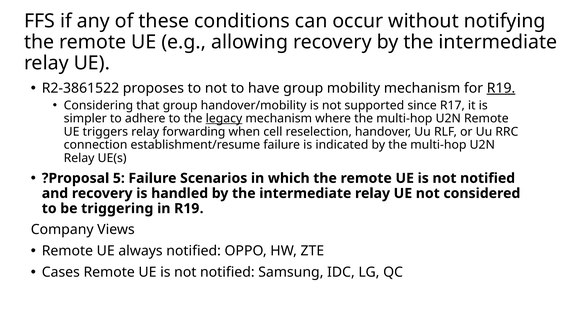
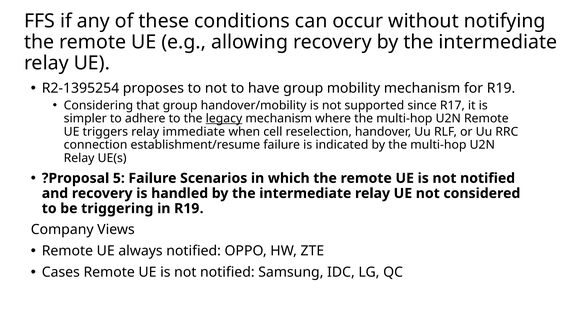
R2-3861522: R2-3861522 -> R2-1395254
R19 at (501, 88) underline: present -> none
forwarding: forwarding -> immediate
